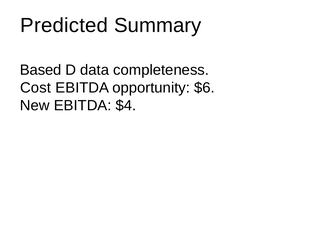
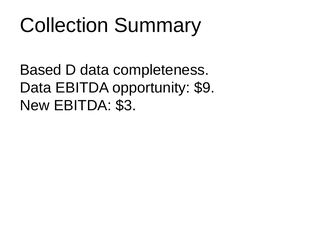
Predicted: Predicted -> Collection
Cost at (36, 88): Cost -> Data
$6: $6 -> $9
$4: $4 -> $3
